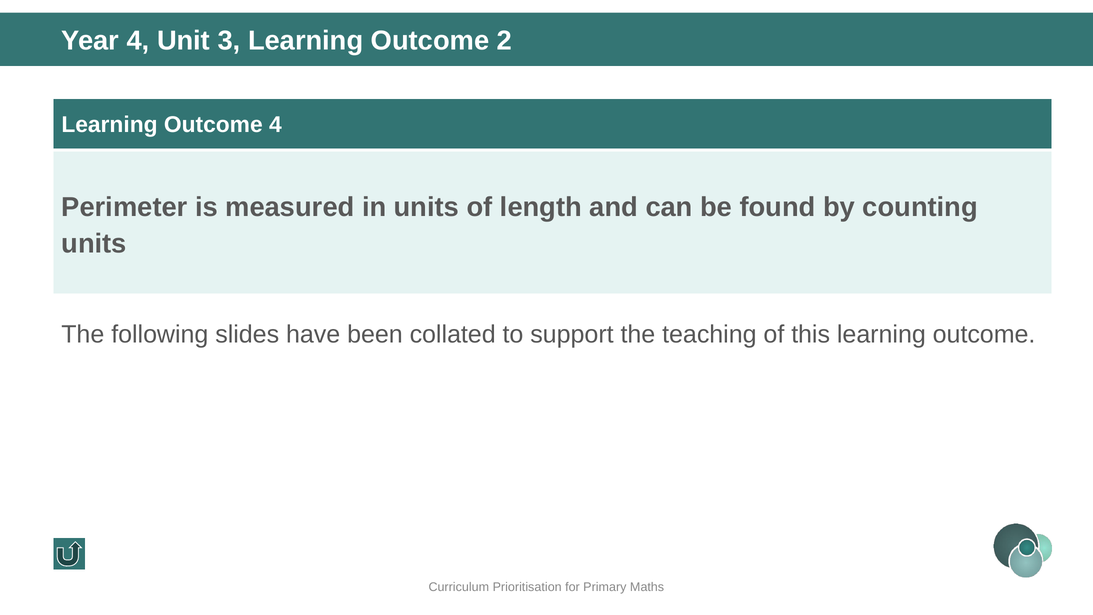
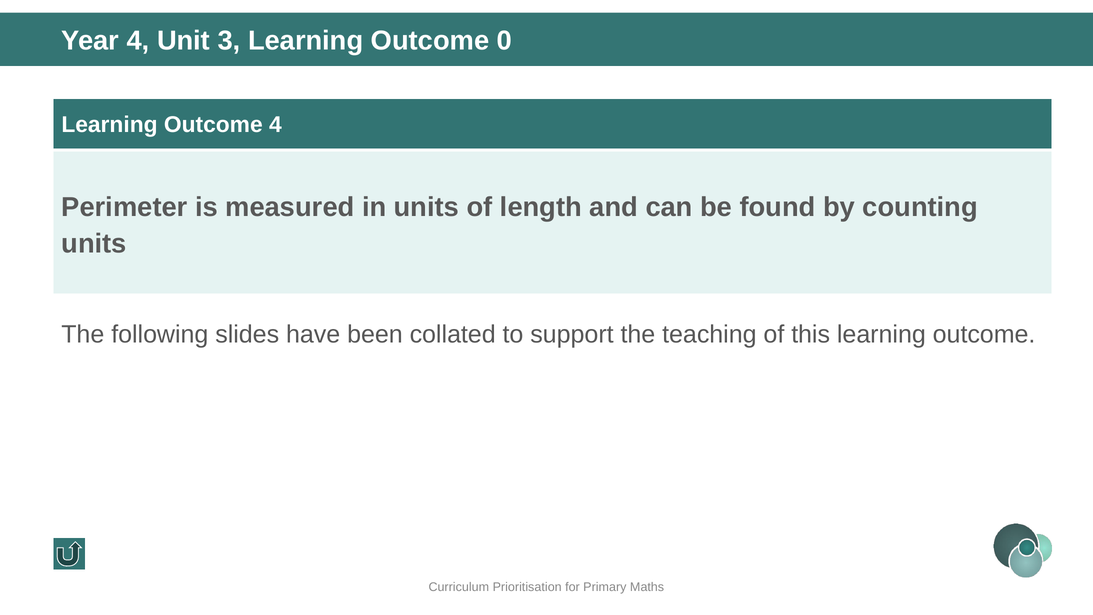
2: 2 -> 0
